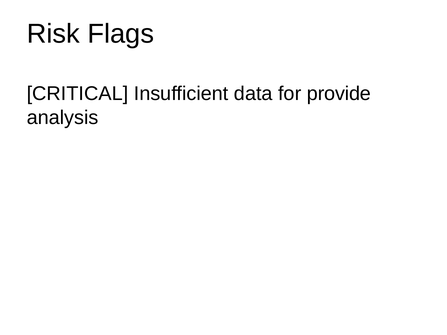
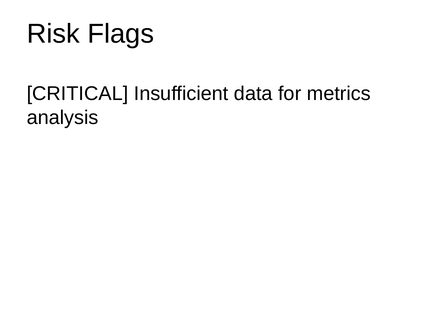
provide: provide -> metrics
